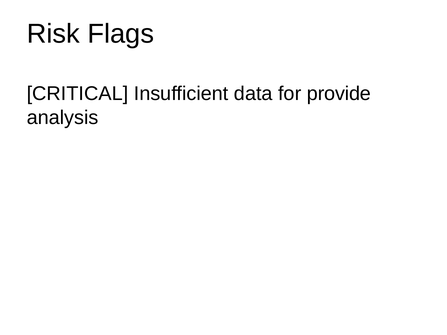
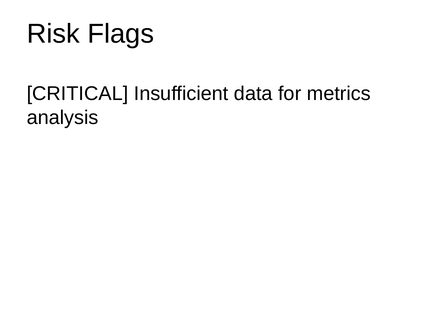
provide: provide -> metrics
